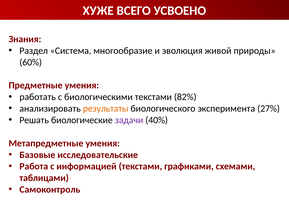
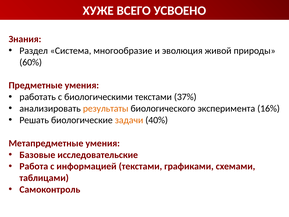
82%: 82% -> 37%
27%: 27% -> 16%
задачи colour: purple -> orange
